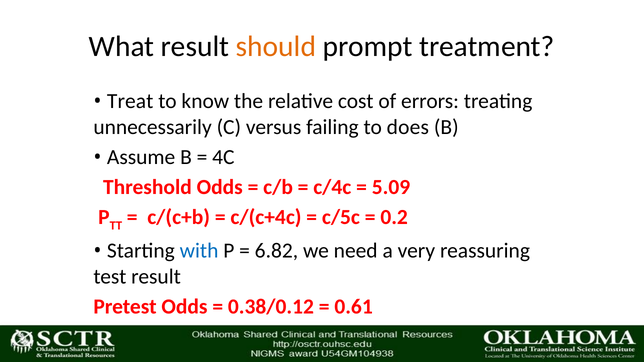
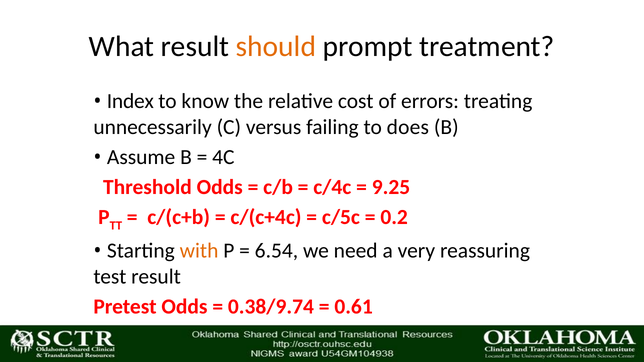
Treat: Treat -> Index
5.09: 5.09 -> 9.25
with colour: blue -> orange
6.82: 6.82 -> 6.54
0.38/0.12: 0.38/0.12 -> 0.38/9.74
